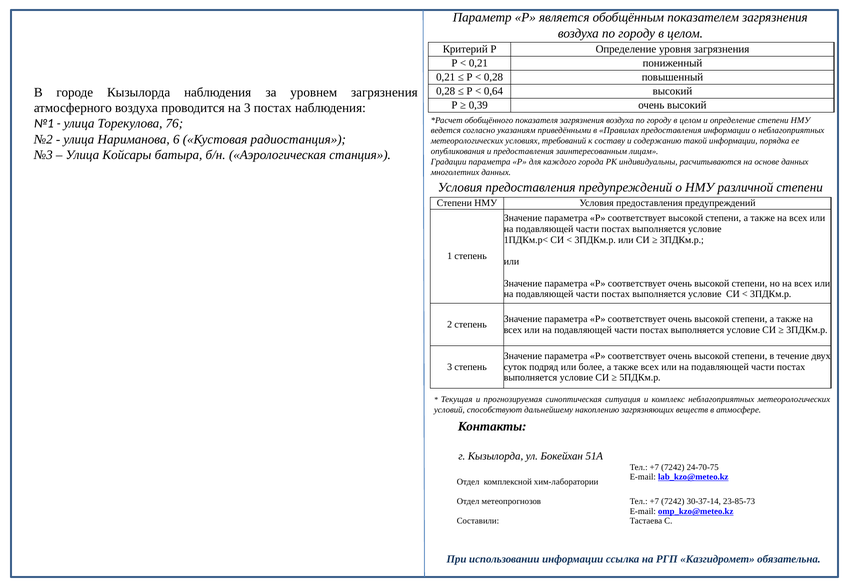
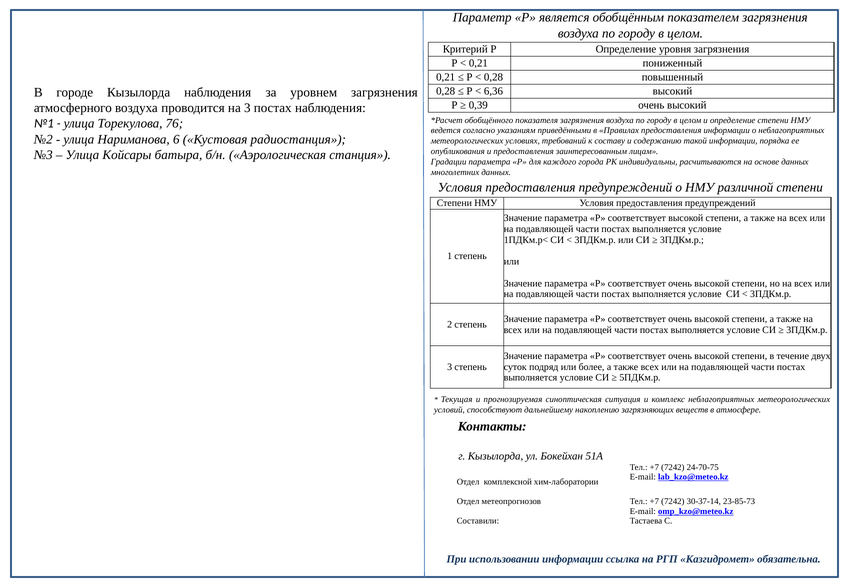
0,64: 0,64 -> 6,36
